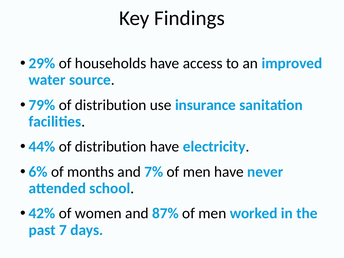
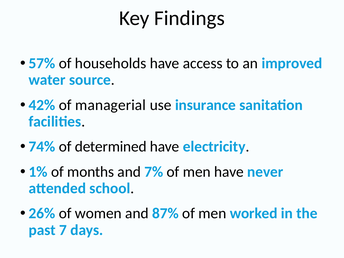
29%: 29% -> 57%
79%: 79% -> 42%
distribution at (111, 105): distribution -> managerial
44%: 44% -> 74%
distribution at (111, 147): distribution -> determined
6%: 6% -> 1%
42%: 42% -> 26%
